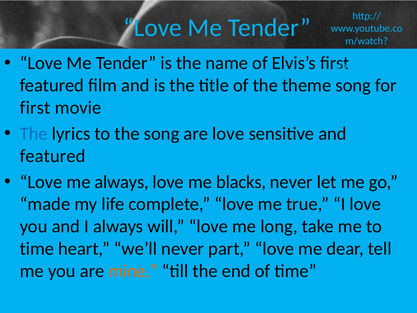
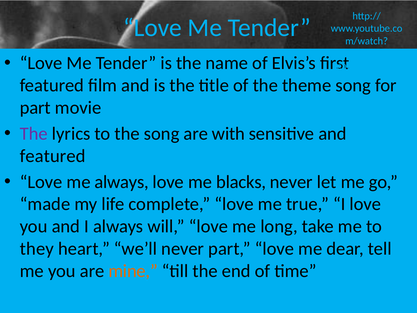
first at (35, 108): first -> part
The at (34, 134) colour: blue -> purple
are love: love -> with
time at (37, 249): time -> they
